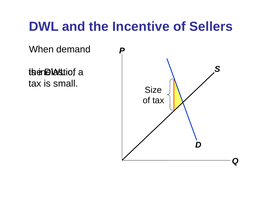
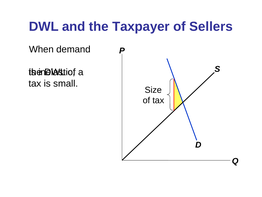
Incentive: Incentive -> Taxpayer
